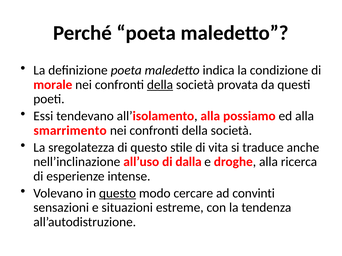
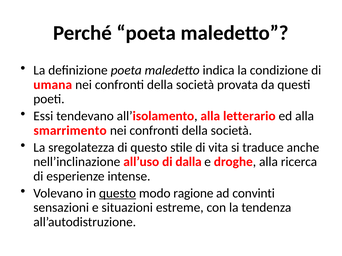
morale: morale -> umana
della at (160, 85) underline: present -> none
possiamo: possiamo -> letterario
cercare: cercare -> ragione
